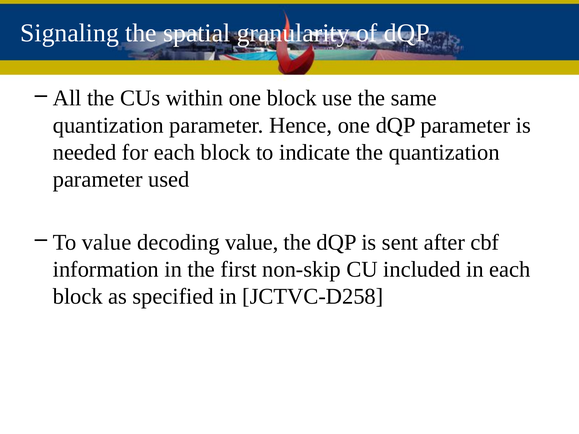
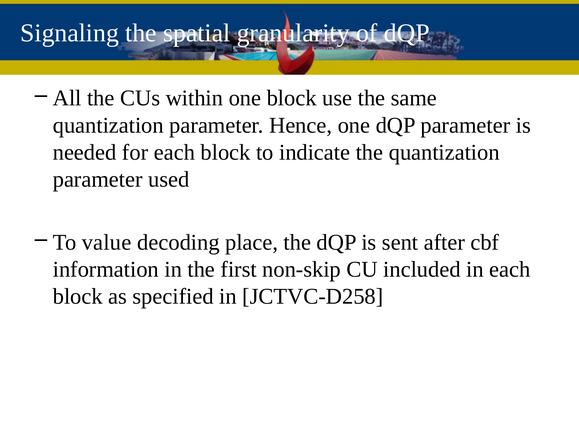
decoding value: value -> place
